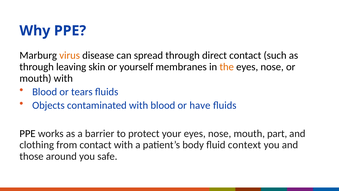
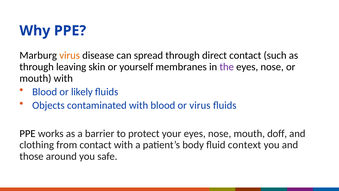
the colour: orange -> purple
tears: tears -> likely
or have: have -> virus
part: part -> doff
